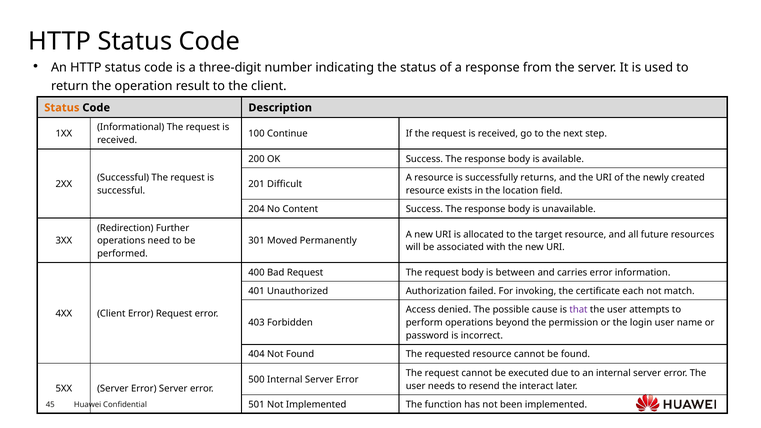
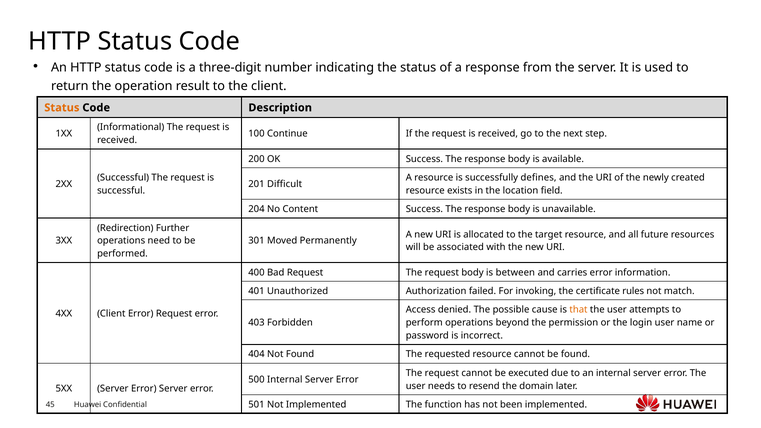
returns: returns -> defines
each: each -> rules
that colour: purple -> orange
interact: interact -> domain
